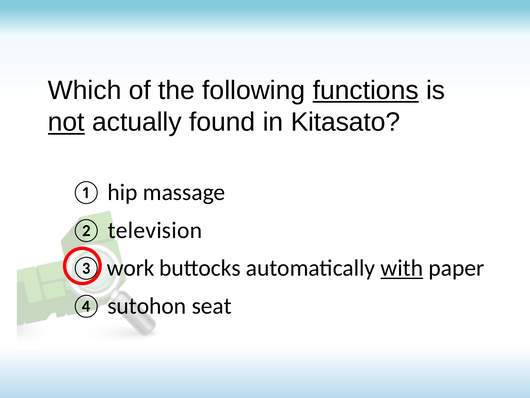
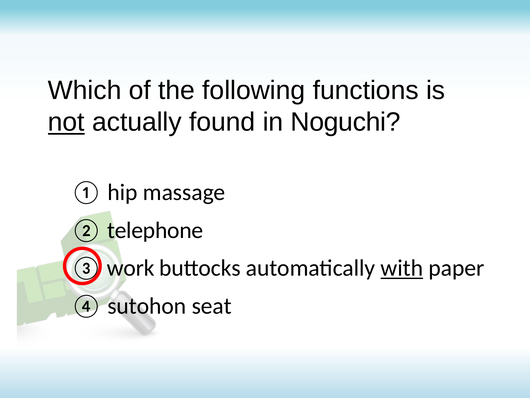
functions underline: present -> none
Kitasato: Kitasato -> Noguchi
television: television -> telephone
